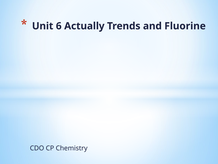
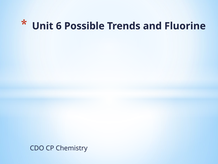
Actually: Actually -> Possible
